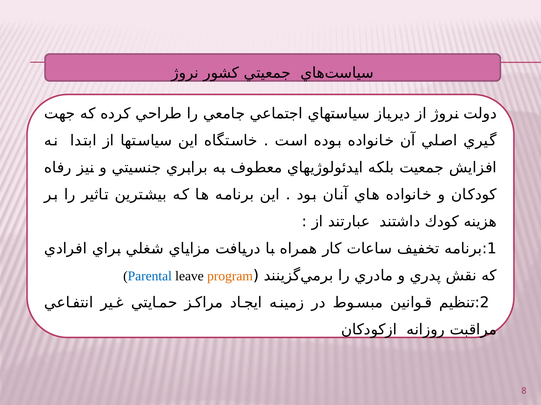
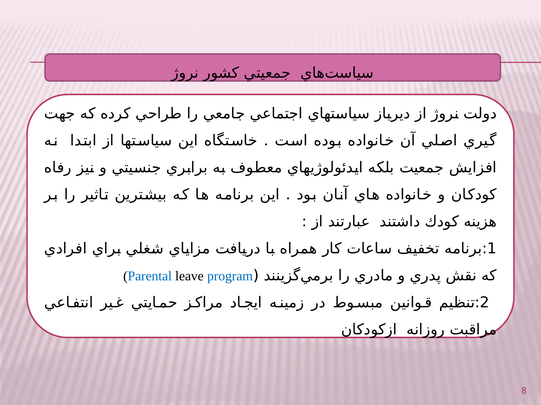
program colour: orange -> blue
